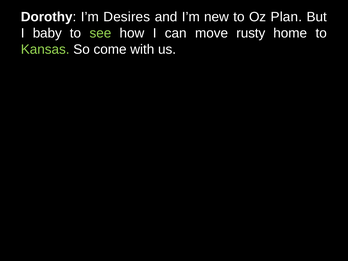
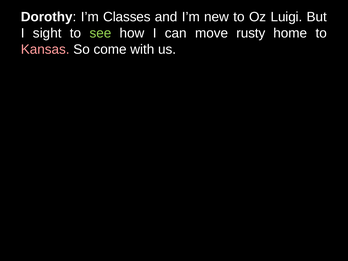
Desires: Desires -> Classes
Plan: Plan -> Luigi
baby: baby -> sight
Kansas colour: light green -> pink
